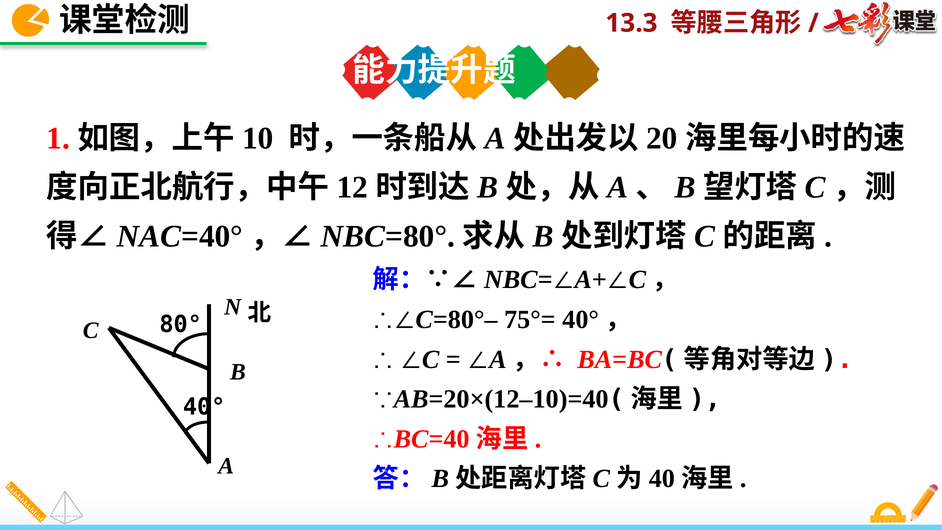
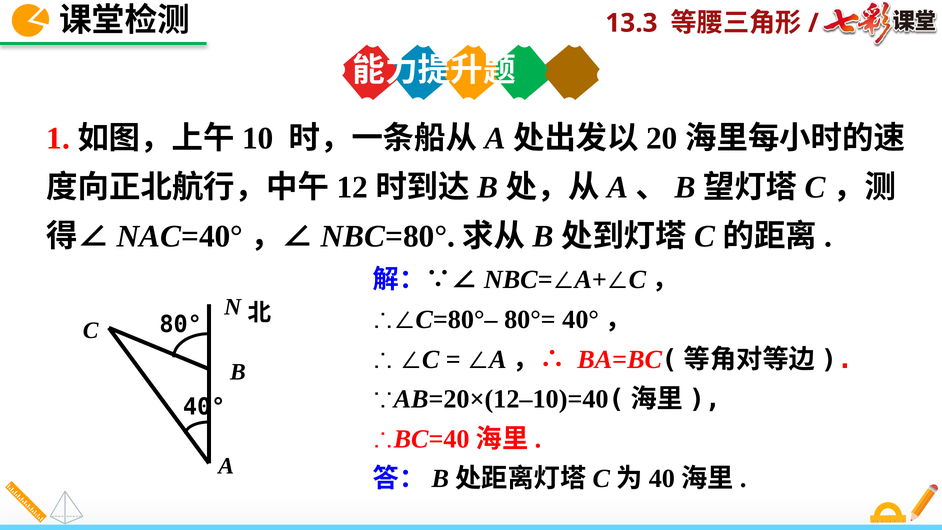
75°=: 75°= -> 80°=
